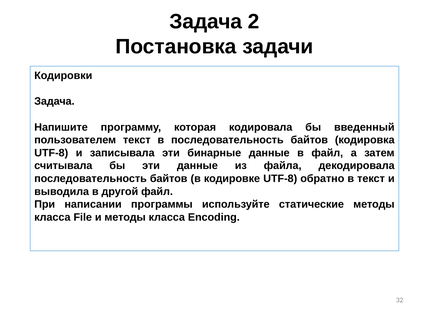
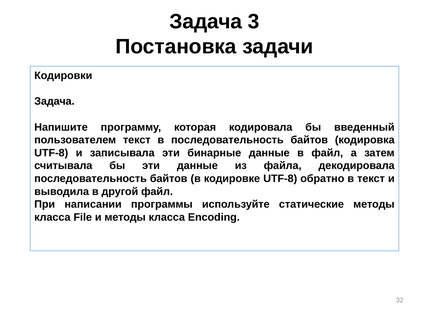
2: 2 -> 3
